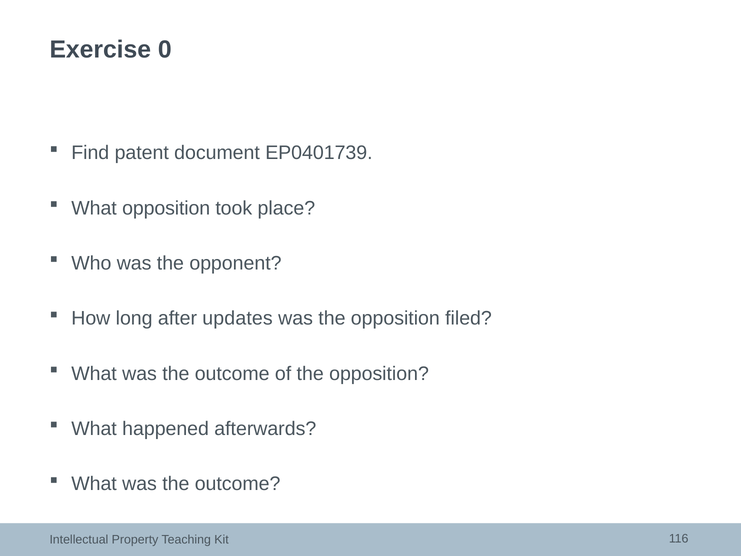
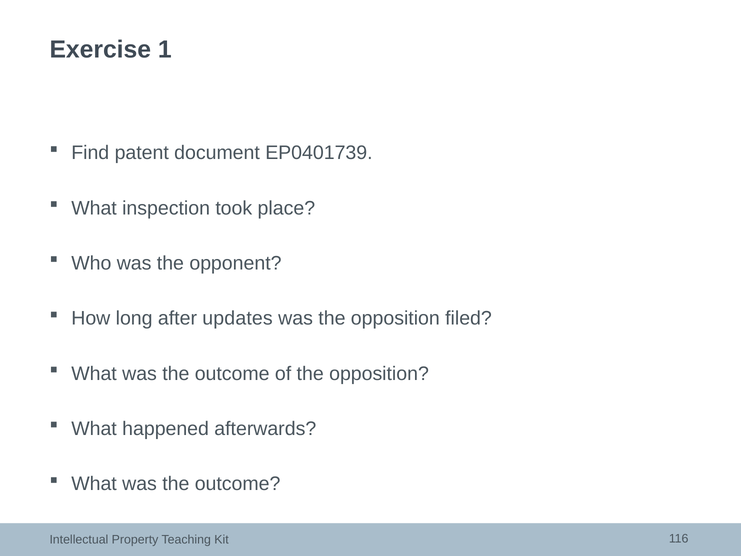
0: 0 -> 1
What opposition: opposition -> inspection
